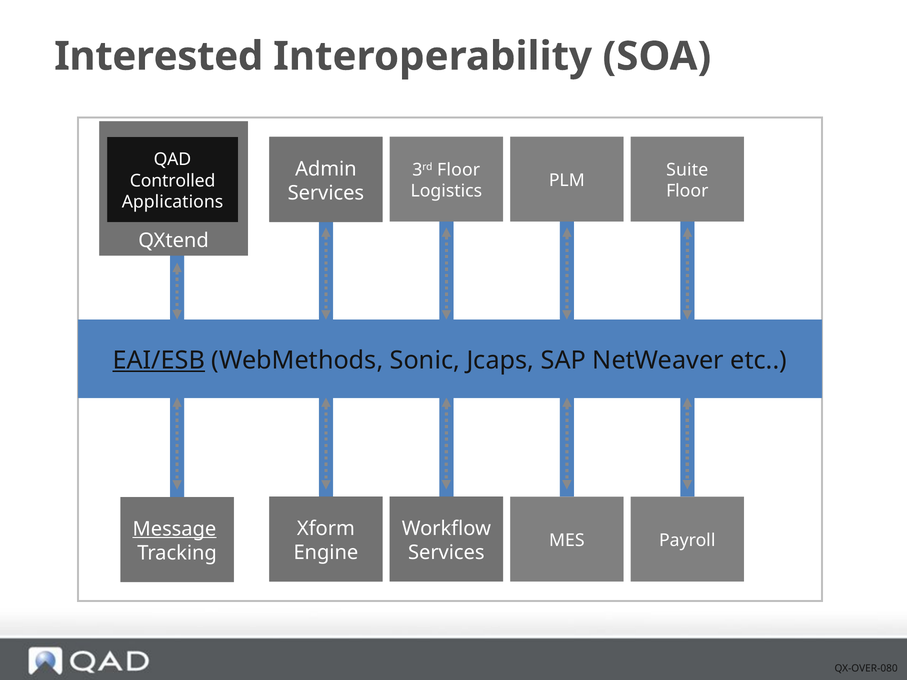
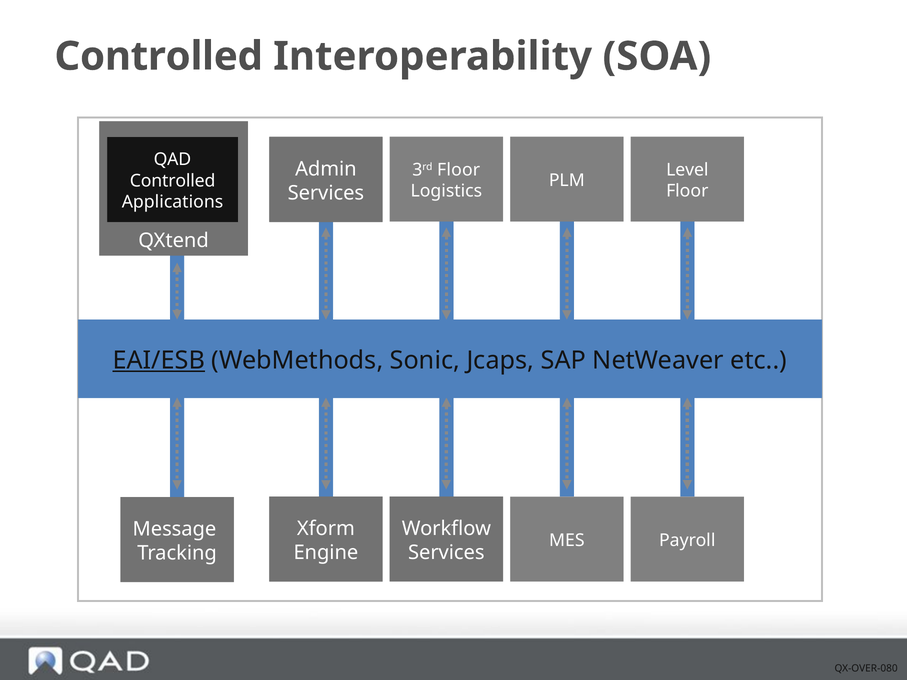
Interested at (159, 56): Interested -> Controlled
Suite: Suite -> Level
Message at (174, 529) underline: present -> none
